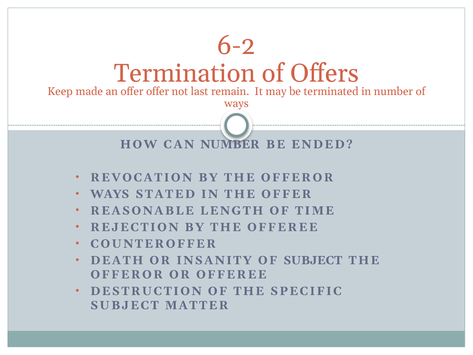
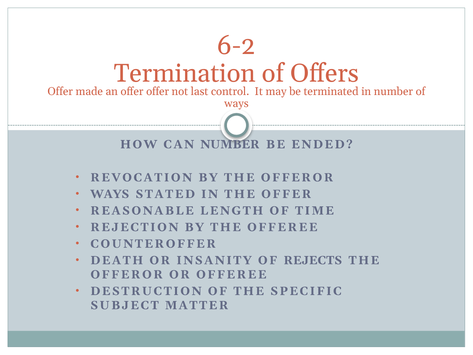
Keep at (60, 91): Keep -> Offer
remain: remain -> control
OF SUBJECT: SUBJECT -> REJECTS
